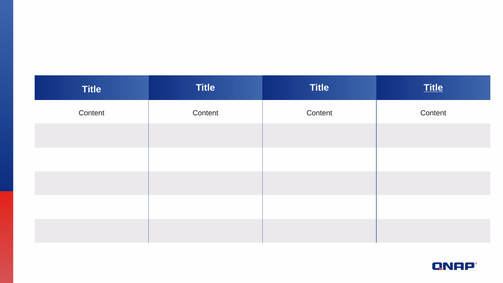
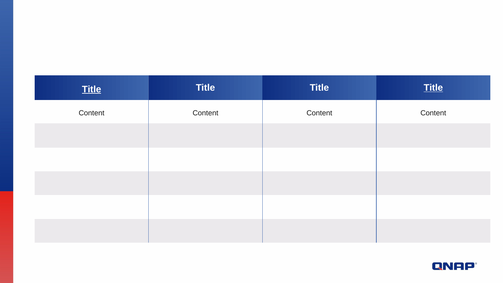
Title at (92, 89) underline: none -> present
